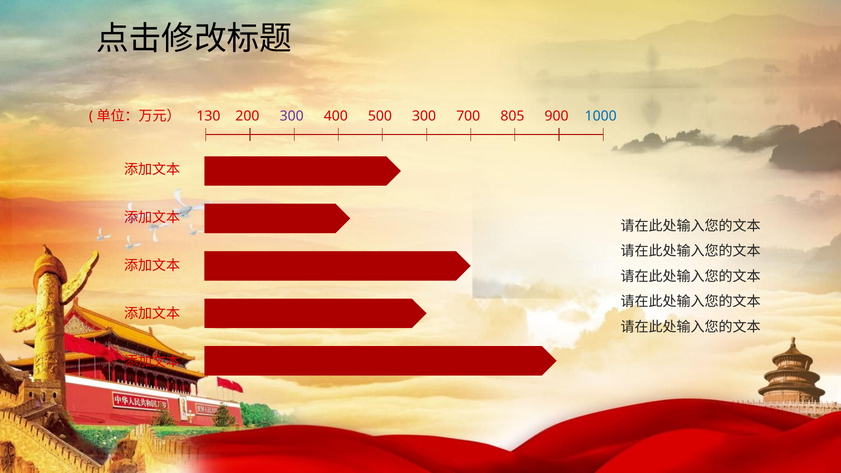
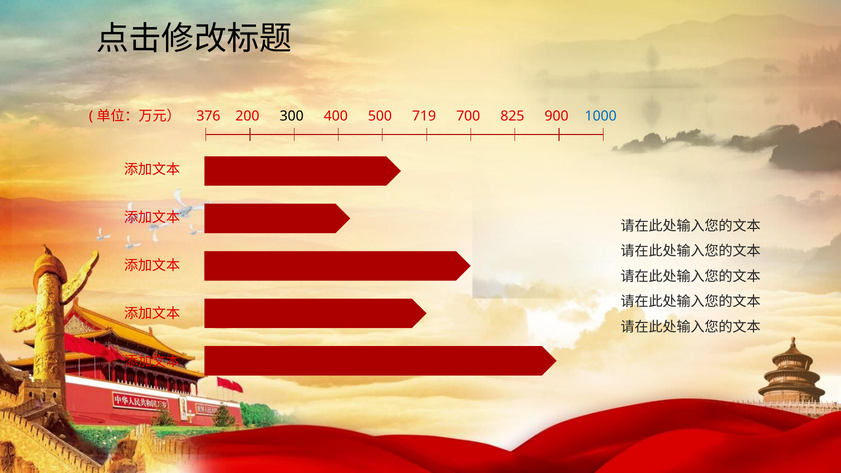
130: 130 -> 376
300 at (292, 116) colour: purple -> black
500 300: 300 -> 719
805: 805 -> 825
